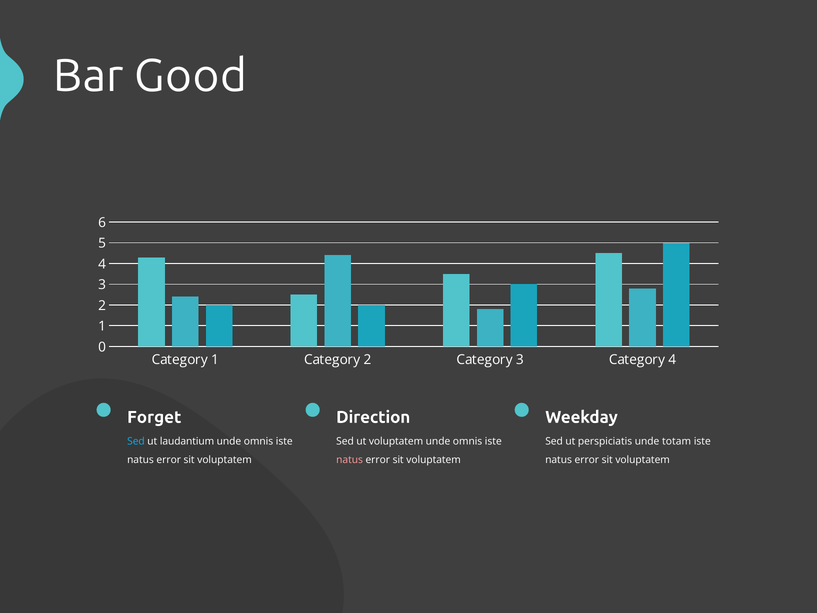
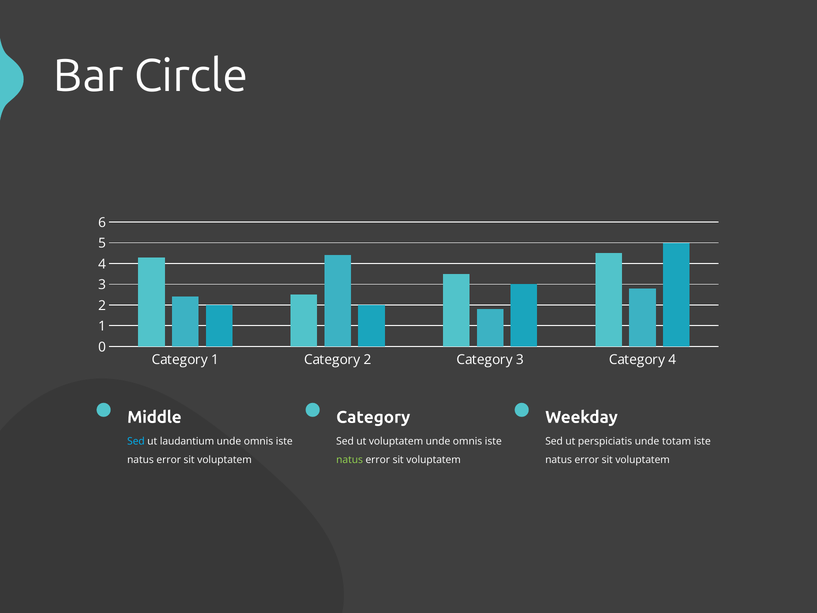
Good: Good -> Circle
Forget: Forget -> Middle
Direction at (373, 417): Direction -> Category
natus at (350, 460) colour: pink -> light green
